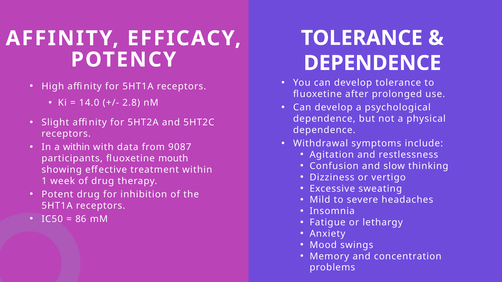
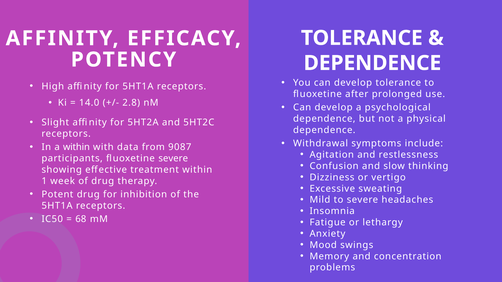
fluoxetine mouth: mouth -> severe
86: 86 -> 68
